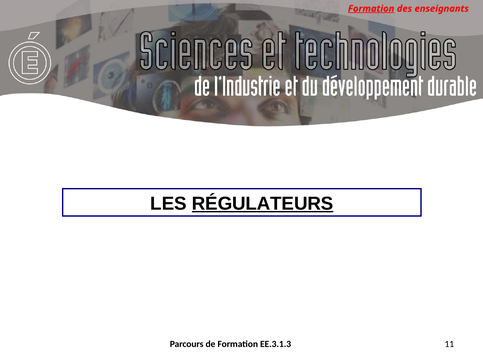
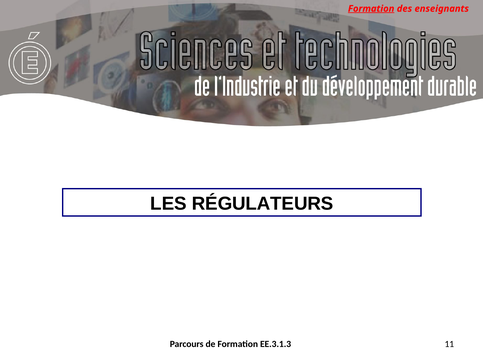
RÉGULATEURS underline: present -> none
